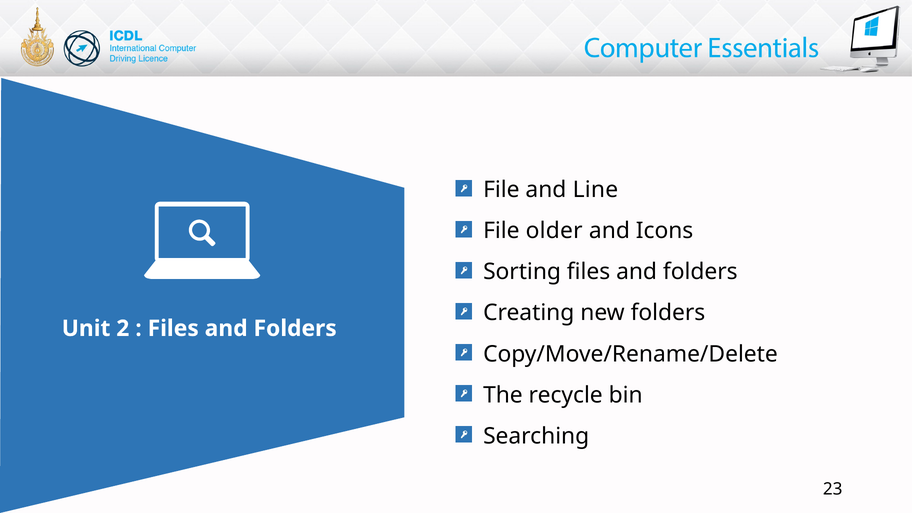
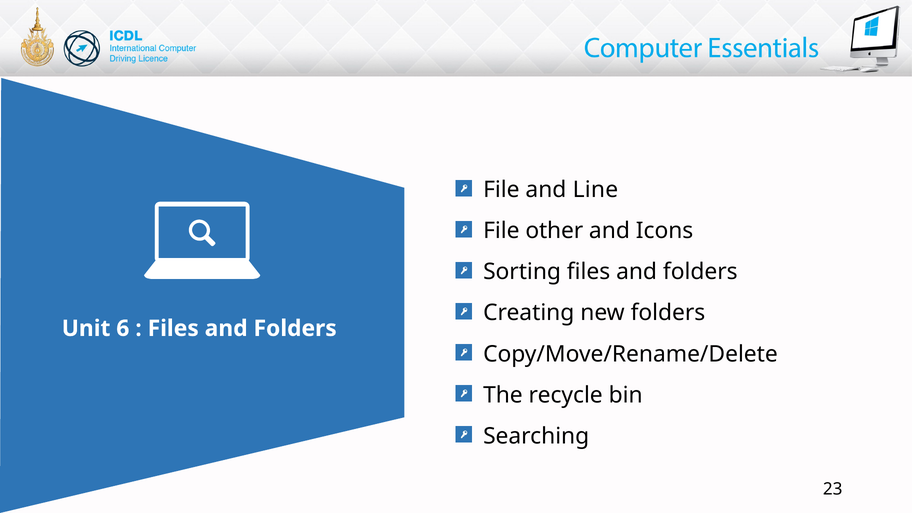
older: older -> other
2: 2 -> 6
